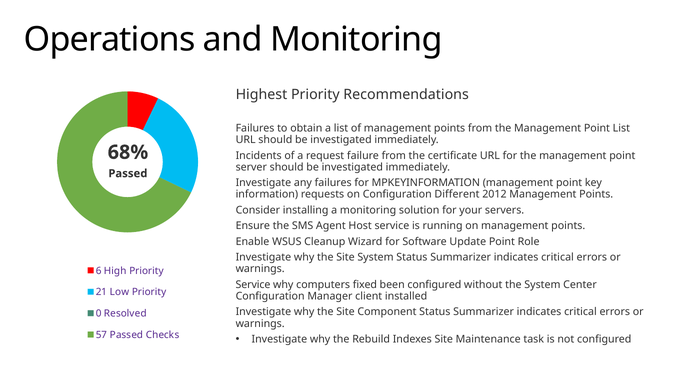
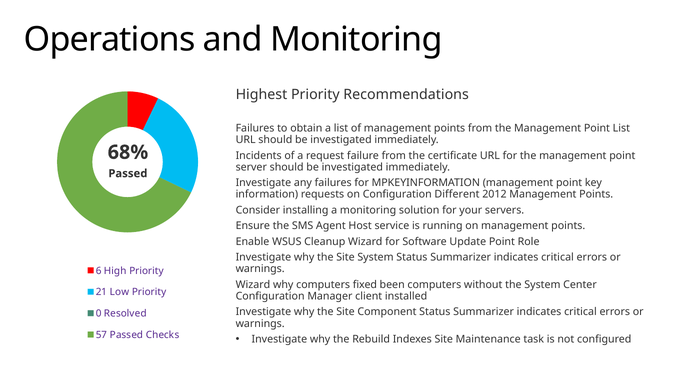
Service at (253, 285): Service -> Wizard
been configured: configured -> computers
